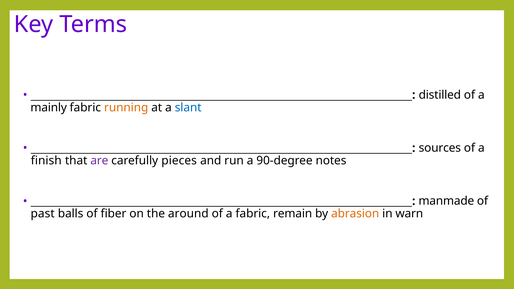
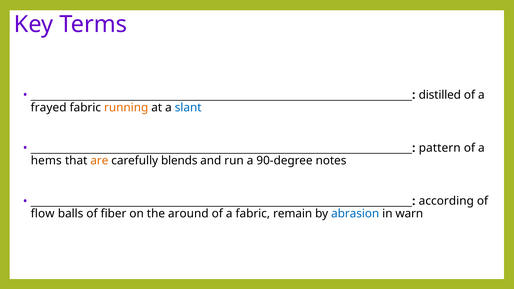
mainly: mainly -> frayed
sources: sources -> pattern
finish: finish -> hems
are colour: purple -> orange
pieces: pieces -> blends
manmade: manmade -> according
past: past -> flow
abrasion colour: orange -> blue
